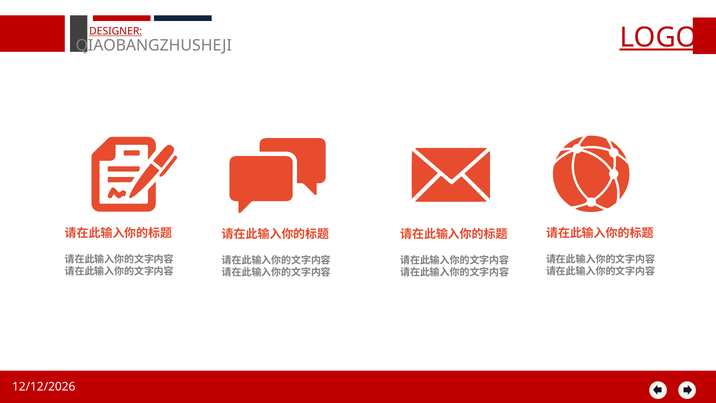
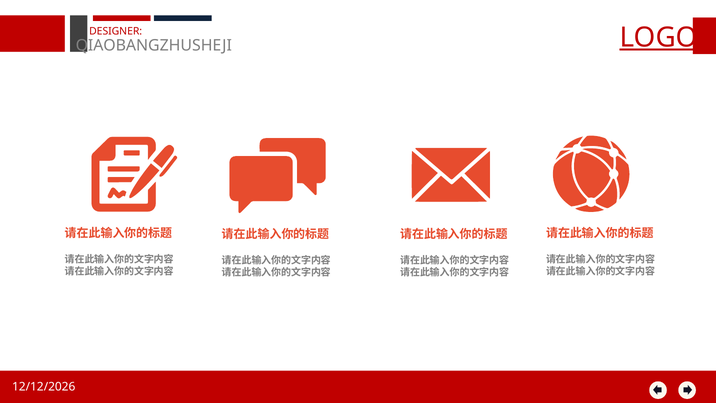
DESIGNER underline: present -> none
